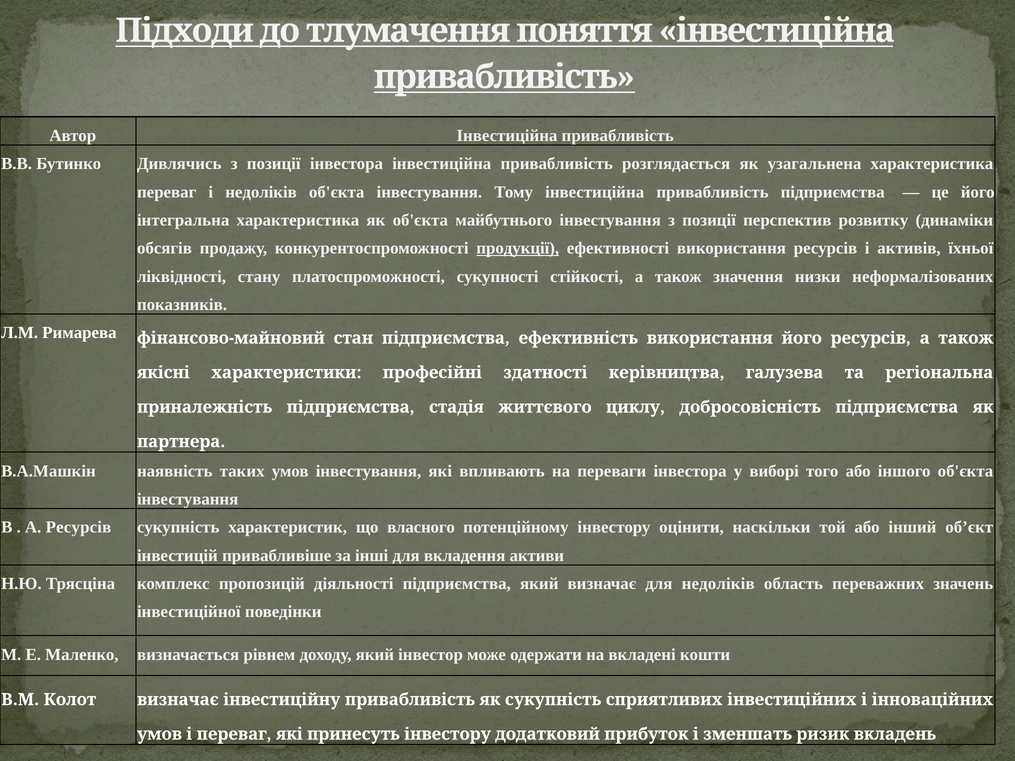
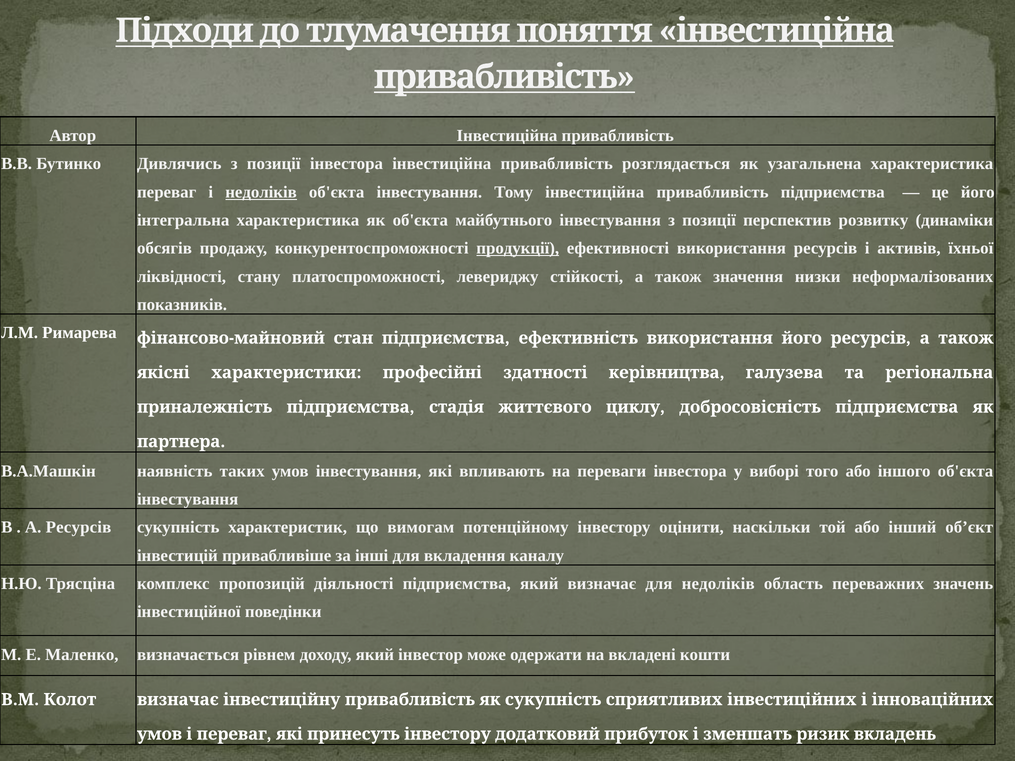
недоліків at (261, 192) underline: none -> present
сукупності: сукупності -> левериджу
власного: власного -> вимогам
активи: активи -> каналу
